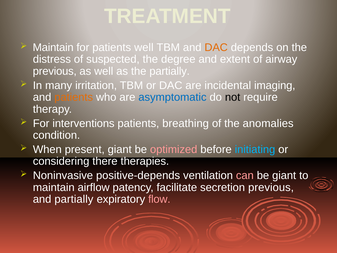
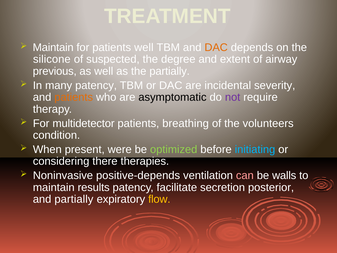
distress: distress -> silicone
many irritation: irritation -> patency
imaging: imaging -> severity
asymptomatic colour: blue -> black
not colour: black -> purple
interventions: interventions -> multidetector
anomalies: anomalies -> volunteers
present giant: giant -> were
optimized colour: pink -> light green
be giant: giant -> walls
airflow: airflow -> results
secretion previous: previous -> posterior
flow colour: pink -> yellow
